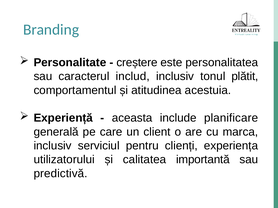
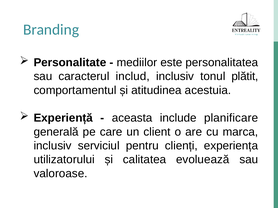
creștere: creștere -> mediilor
importantă: importantă -> evoluează
predictivă: predictivă -> valoroase
